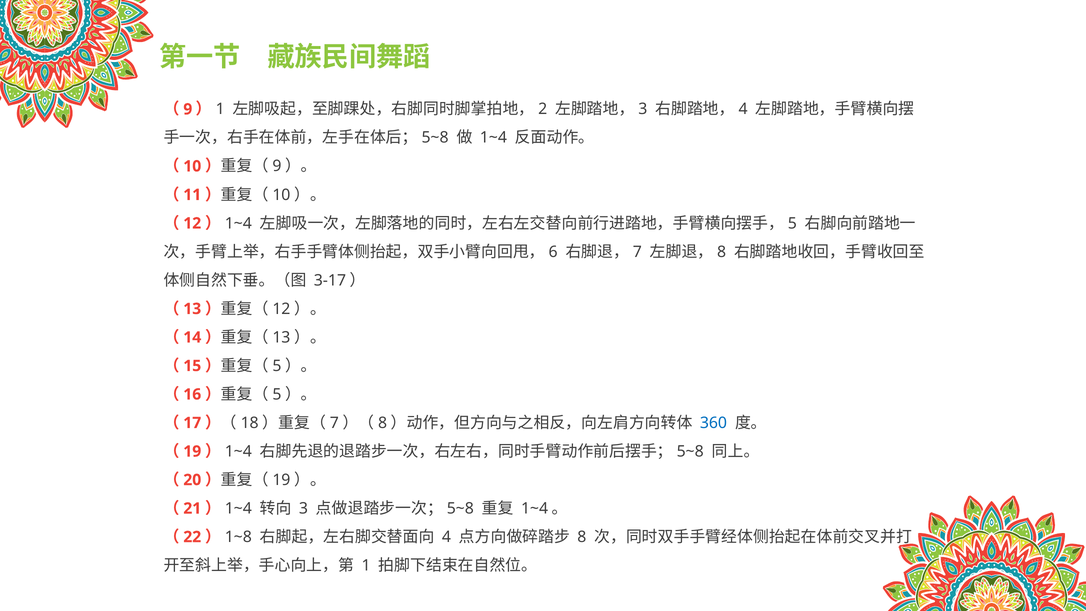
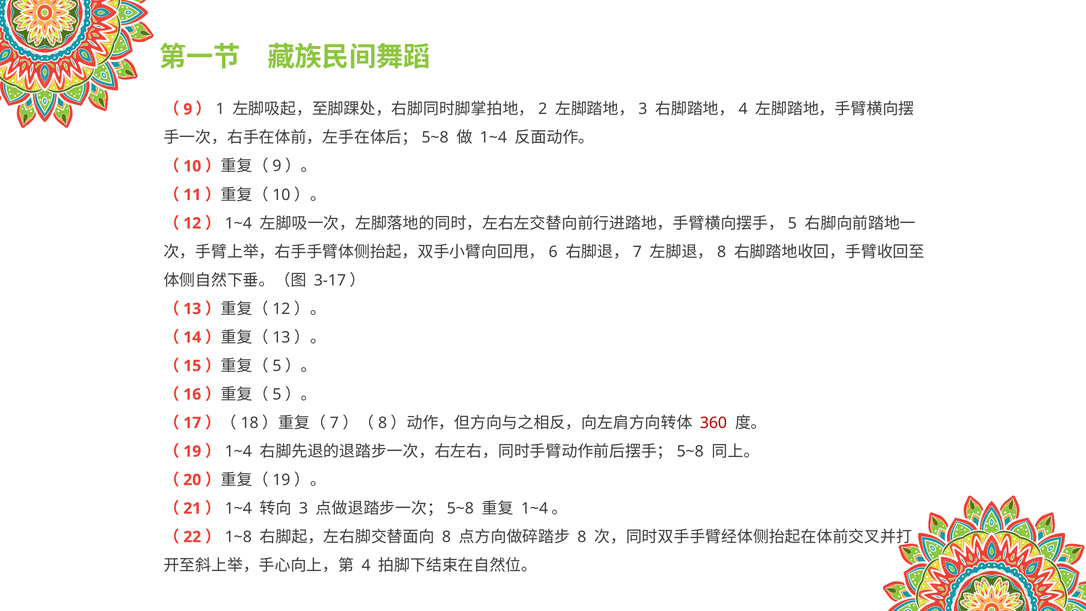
360 colour: blue -> red
4 at (446, 537): 4 -> 8
1: 1 -> 4
